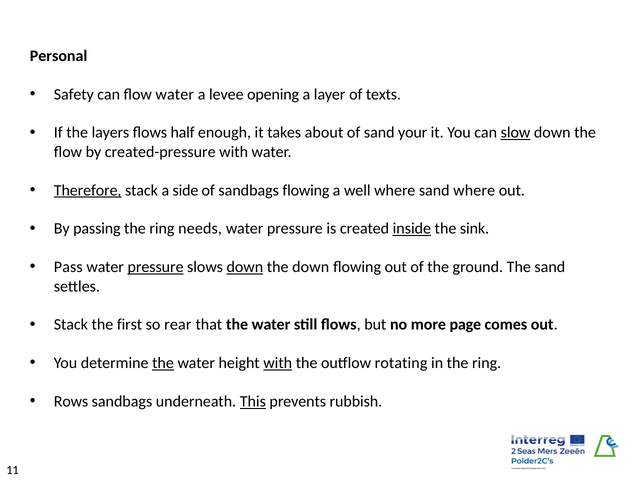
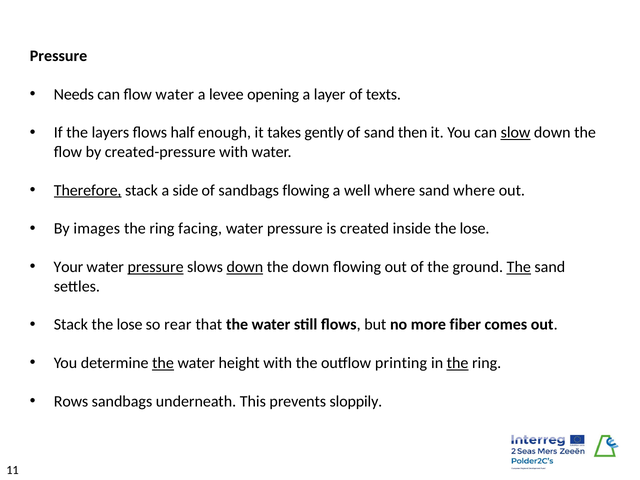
Personal at (59, 56): Personal -> Pressure
Safety: Safety -> Needs
about: about -> gently
your: your -> then
passing: passing -> images
needs: needs -> facing
inside underline: present -> none
sink at (475, 229): sink -> lose
Pass: Pass -> Your
The at (519, 267) underline: none -> present
Stack the first: first -> lose
page: page -> fiber
with at (278, 363) underline: present -> none
rotating: rotating -> printing
the at (458, 363) underline: none -> present
This underline: present -> none
rubbish: rubbish -> sloppily
